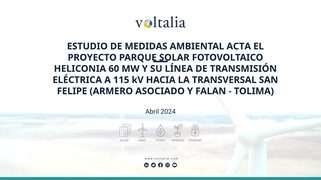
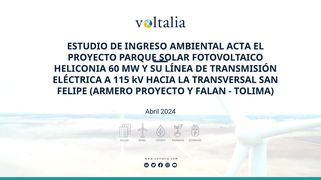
MEDIDAS: MEDIDAS -> INGRESO
ARMERO ASOCIADO: ASOCIADO -> PROYECTO
